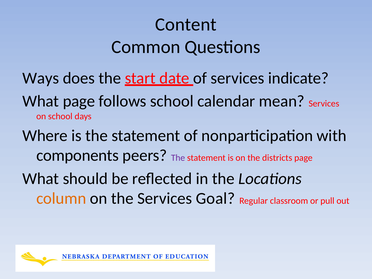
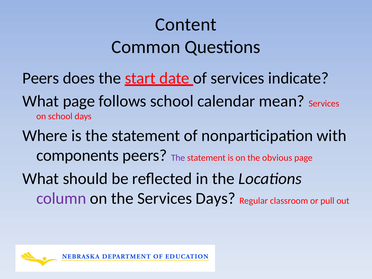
Ways at (41, 78): Ways -> Peers
districts: districts -> obvious
column colour: orange -> purple
Services Goal: Goal -> Days
